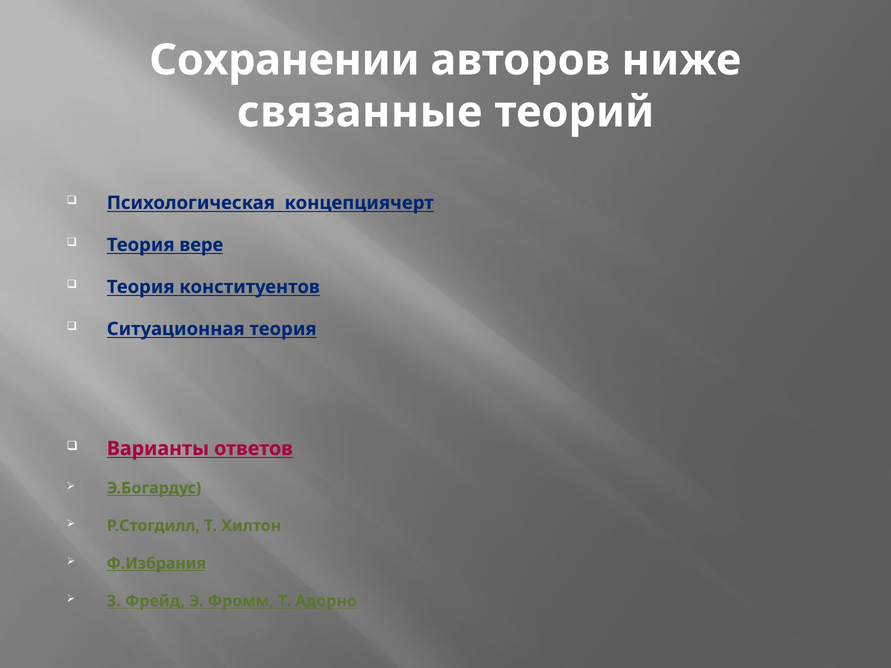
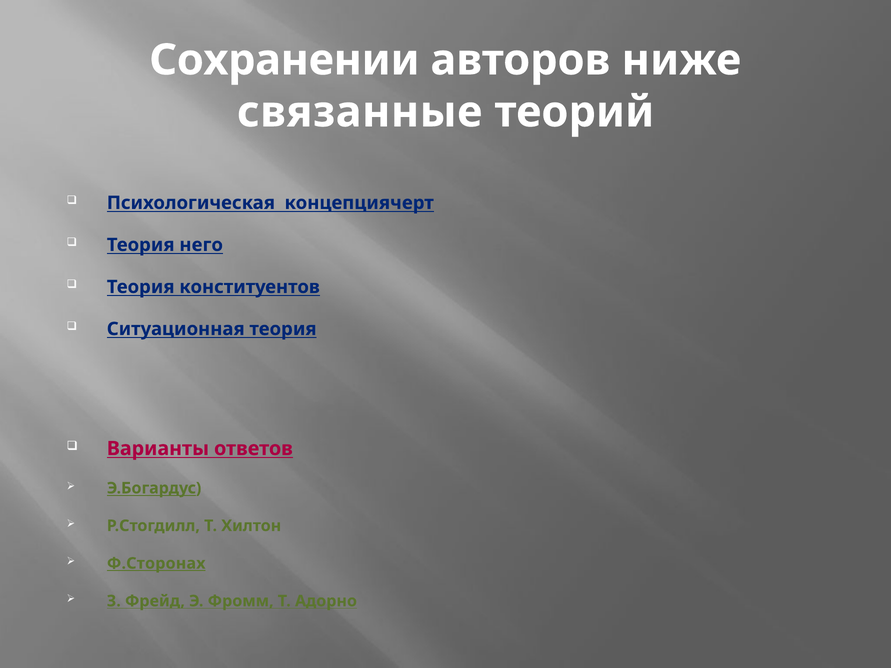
вере: вере -> него
Ф.Избрания: Ф.Избрания -> Ф.Сторонах
